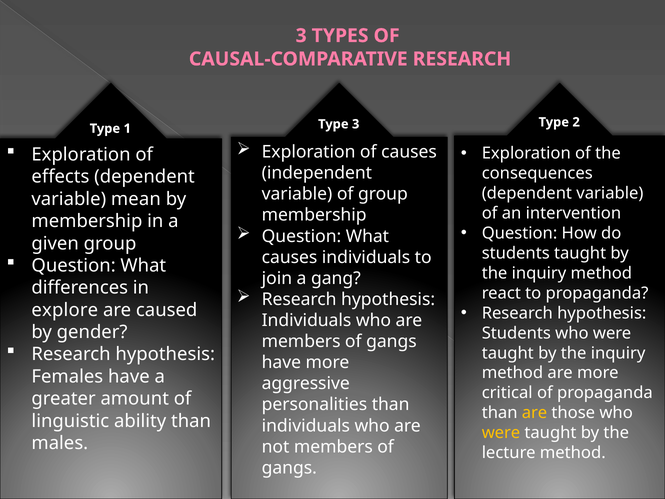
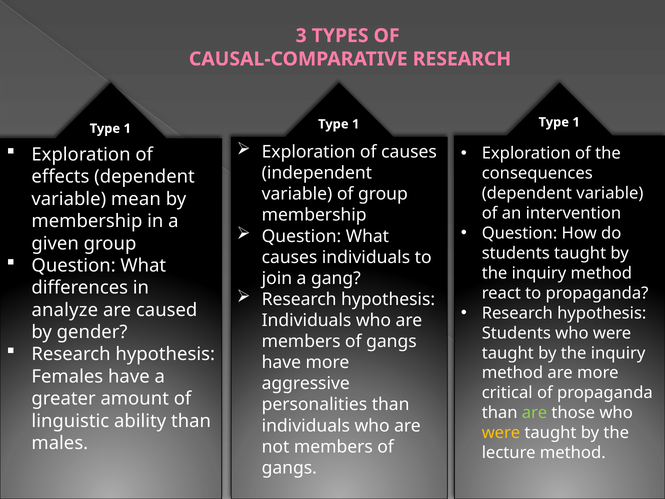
3 at (356, 124): 3 -> 1
2 at (576, 122): 2 -> 1
explore: explore -> analyze
are at (535, 413) colour: yellow -> light green
